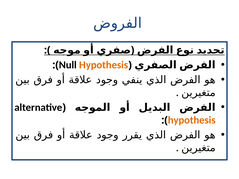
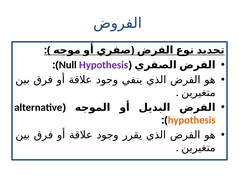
Hypothesis at (104, 65) colour: orange -> purple
